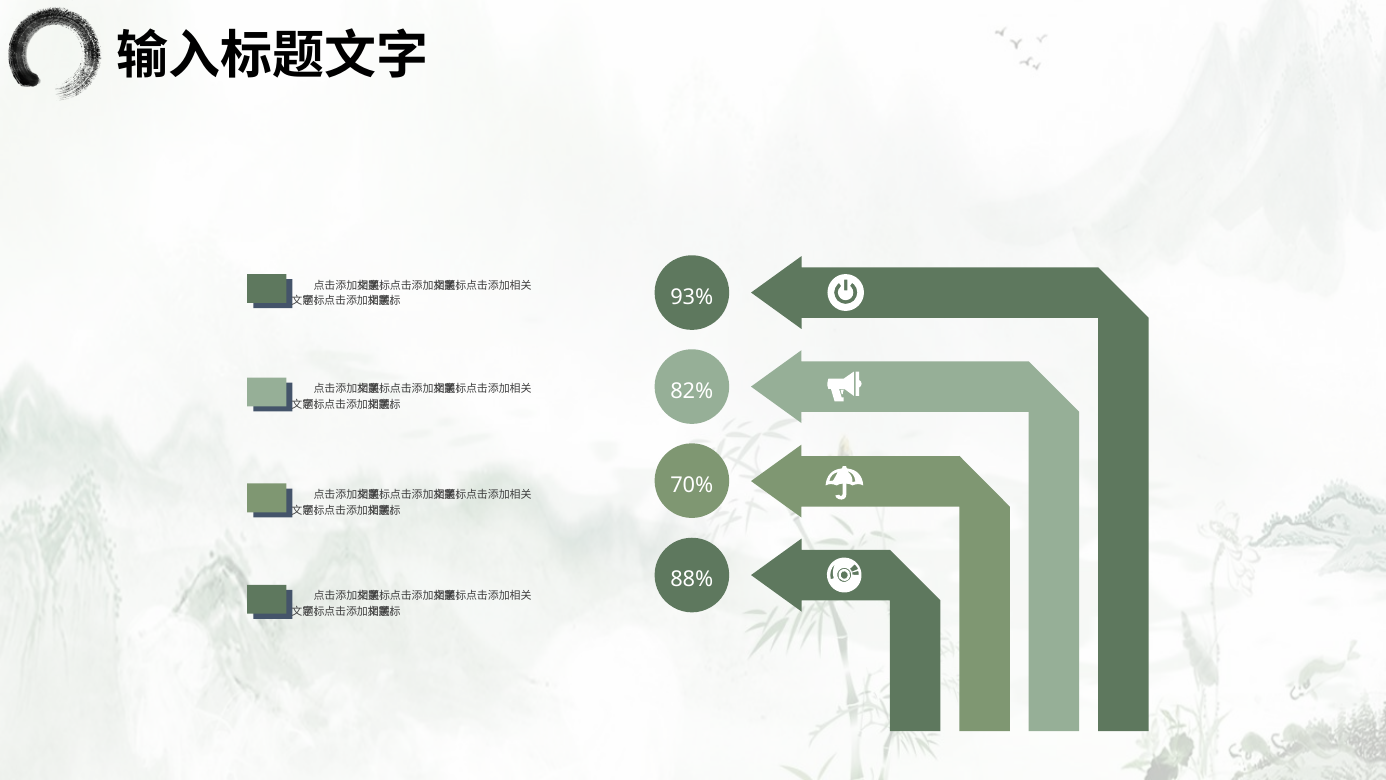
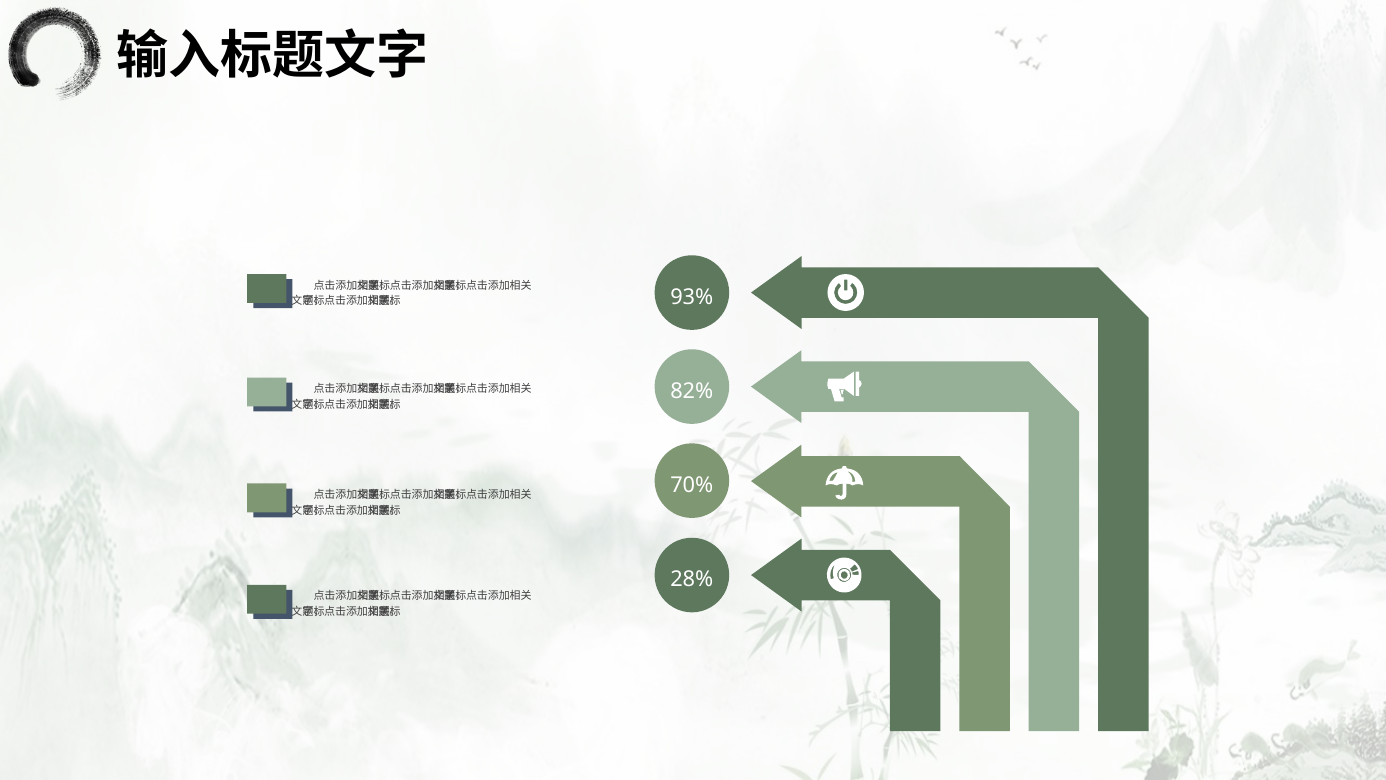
88%: 88% -> 28%
